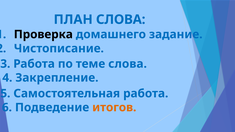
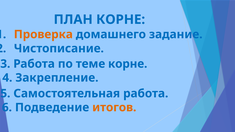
ПЛАН СЛОВА: СЛОВА -> КОРНЕ
Проверка colour: black -> orange
теме слова: слова -> корне
